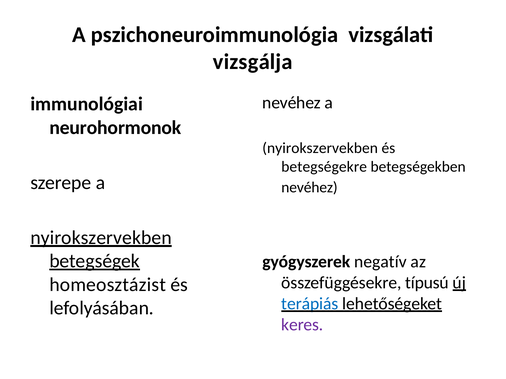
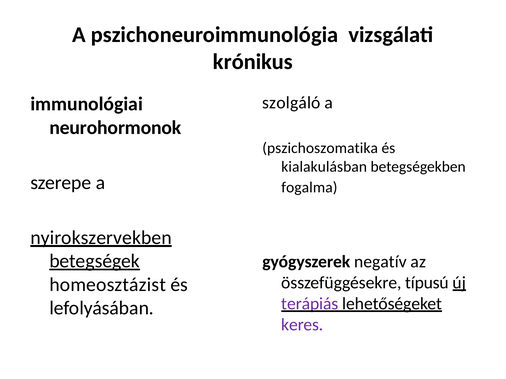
vizsgálja: vizsgálja -> krónikus
nevéhez at (292, 103): nevéhez -> szolgáló
nyirokszervekben at (320, 148): nyirokszervekben -> pszichoszomatika
betegségekre: betegségekre -> kialakulásban
nevéhez at (309, 188): nevéhez -> fogalma
terápiás colour: blue -> purple
